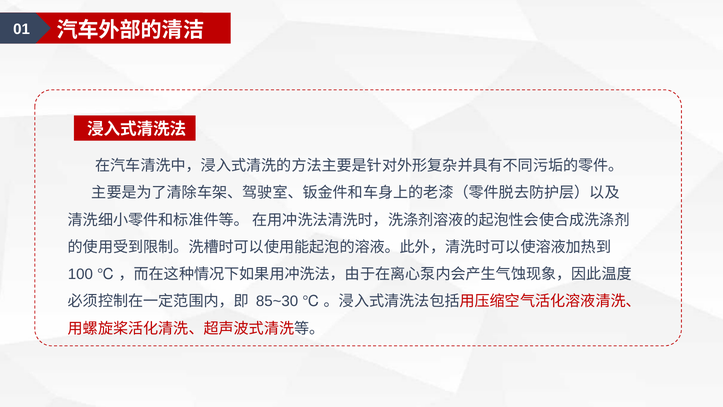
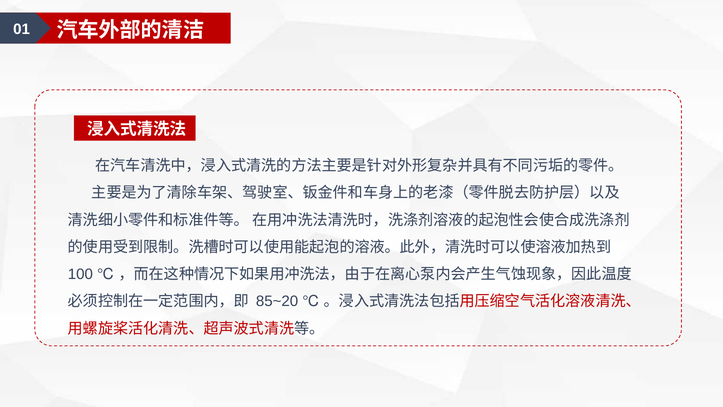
85~30: 85~30 -> 85~20
